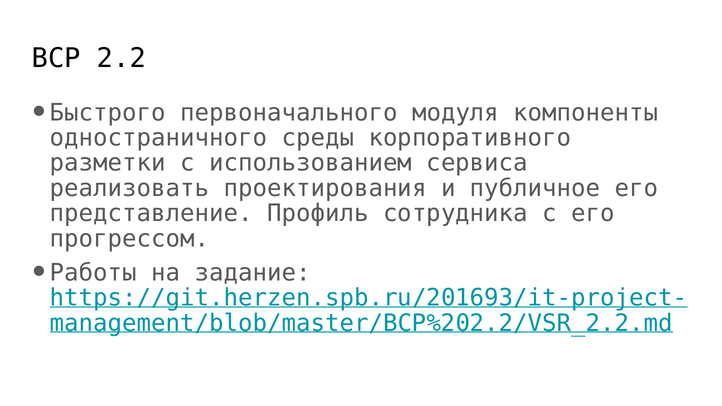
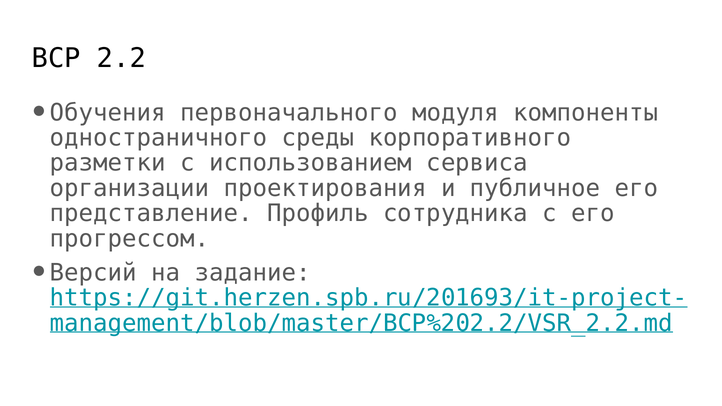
Быстрого: Быстрого -> Обучения
реализовать: реализовать -> организации
Работы: Работы -> Версий
